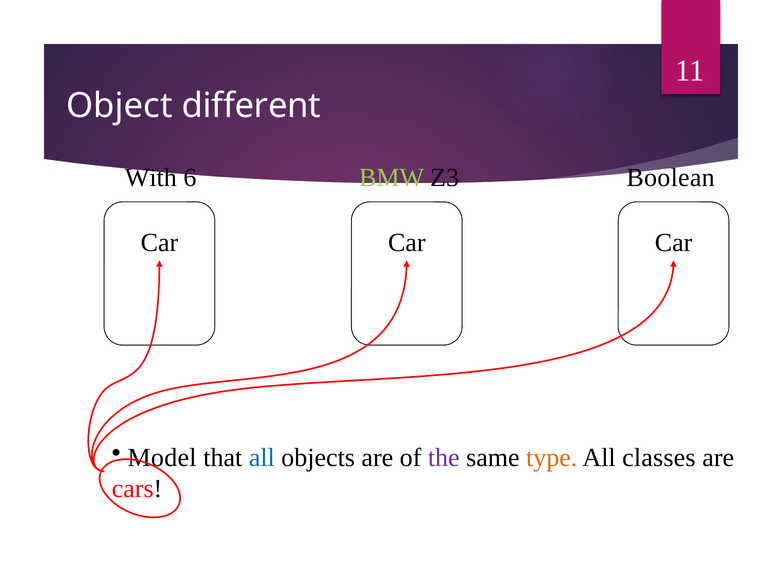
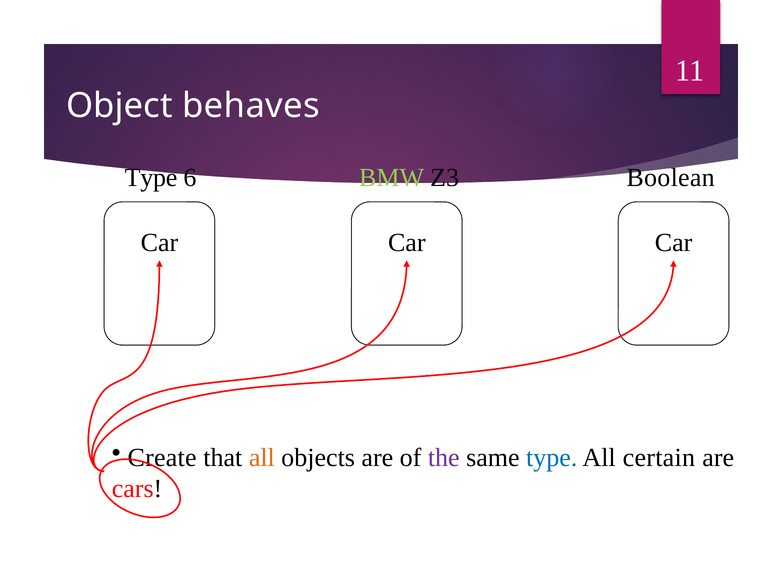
different: different -> behaves
With at (151, 177): With -> Type
Model: Model -> Create
all at (262, 457) colour: blue -> orange
type at (552, 457) colour: orange -> blue
classes: classes -> certain
